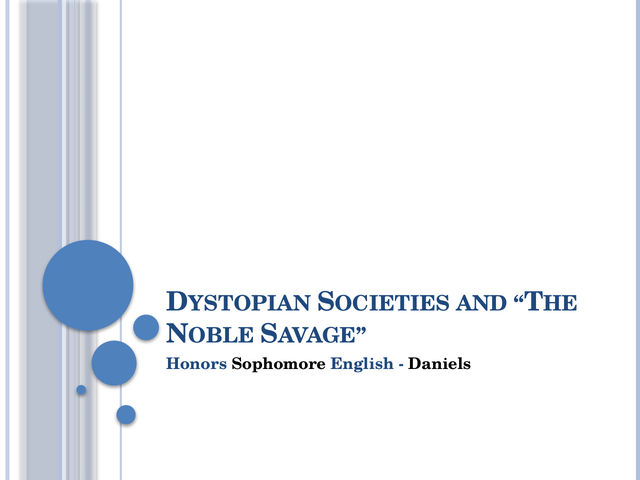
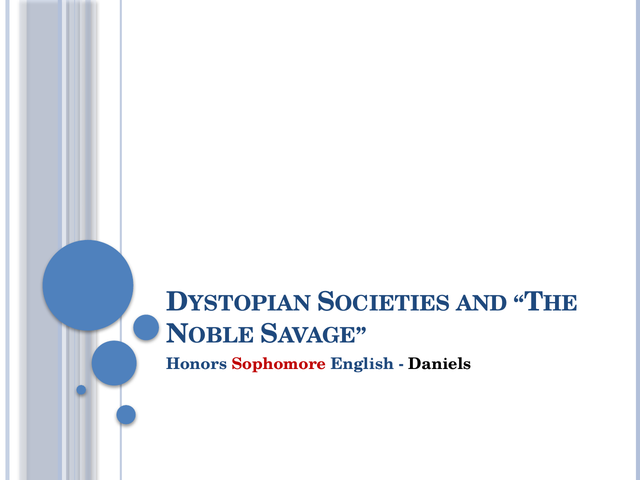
Sophomore colour: black -> red
